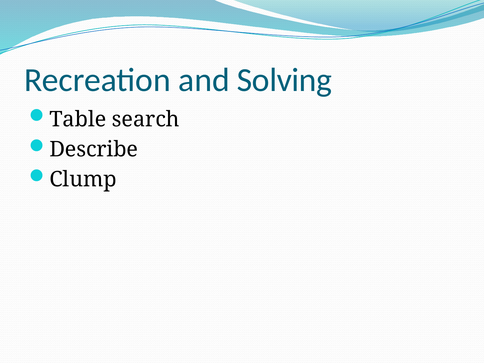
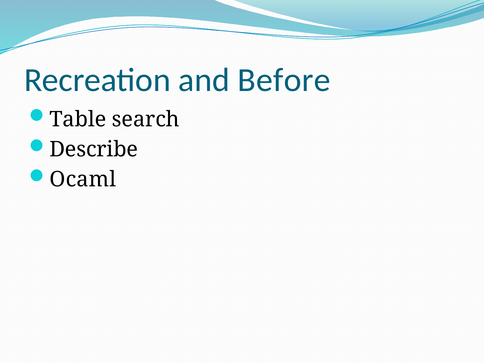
Solving: Solving -> Before
Clump: Clump -> Ocaml
